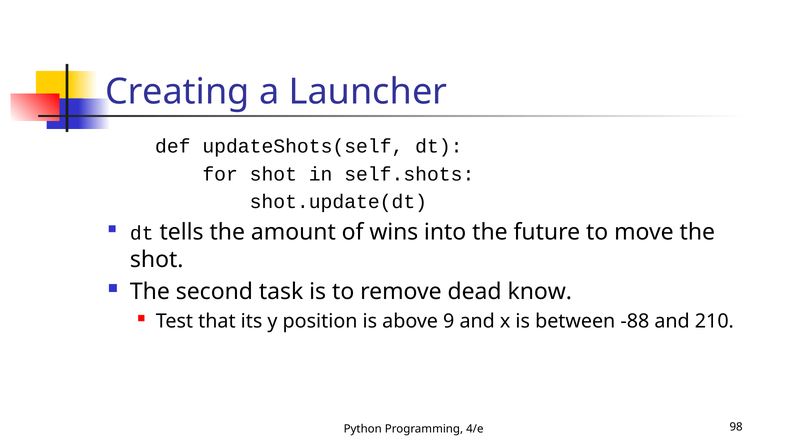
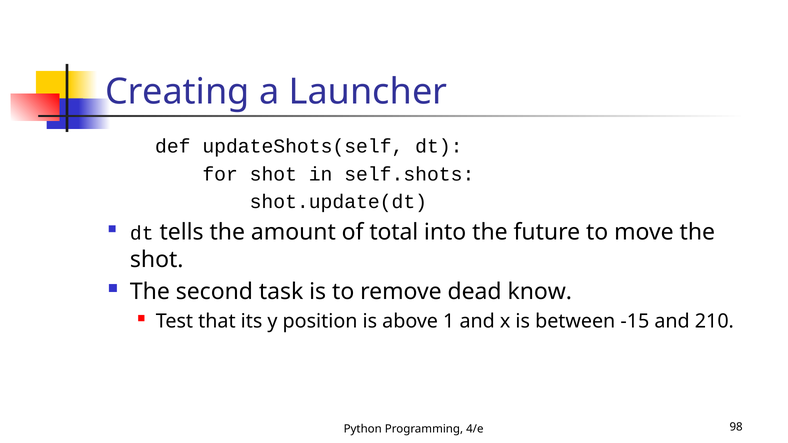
wins: wins -> total
9: 9 -> 1
-88: -88 -> -15
